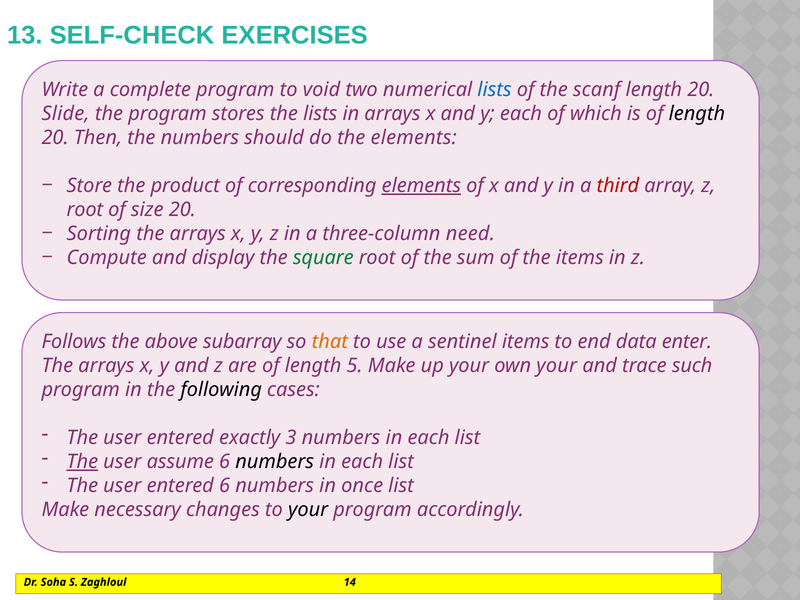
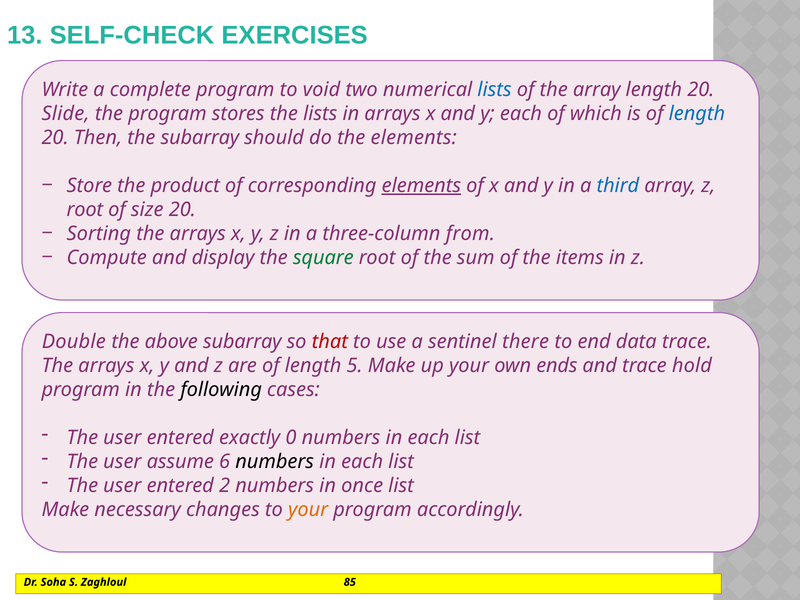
the scanf: scanf -> array
length at (697, 114) colour: black -> blue
the numbers: numbers -> subarray
third colour: red -> blue
need: need -> from
Follows: Follows -> Double
that colour: orange -> red
sentinel items: items -> there
data enter: enter -> trace
own your: your -> ends
such: such -> hold
3: 3 -> 0
The at (82, 462) underline: present -> none
entered 6: 6 -> 2
your at (308, 510) colour: black -> orange
14: 14 -> 85
